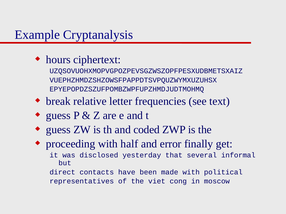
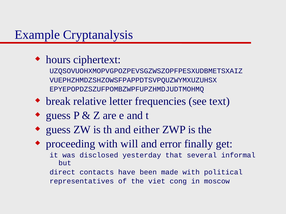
coded: coded -> either
half: half -> will
